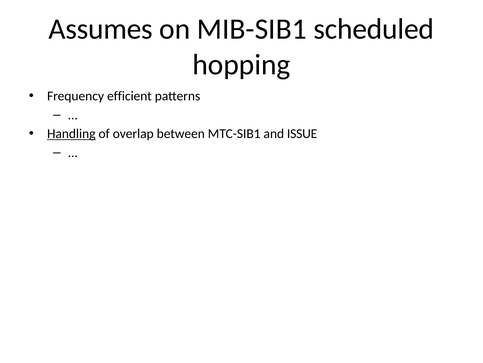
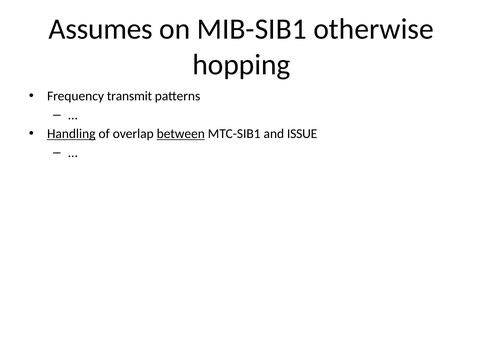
scheduled: scheduled -> otherwise
efficient: efficient -> transmit
between underline: none -> present
